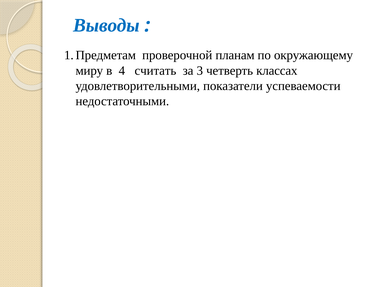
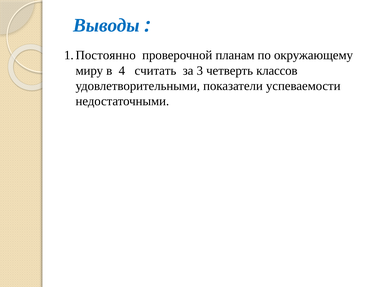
Предметам: Предметам -> Постоянно
классах: классах -> классов
